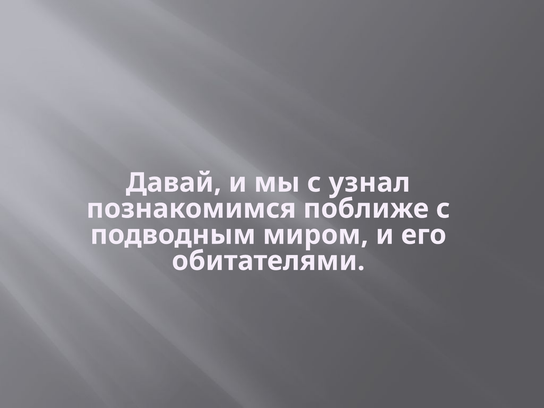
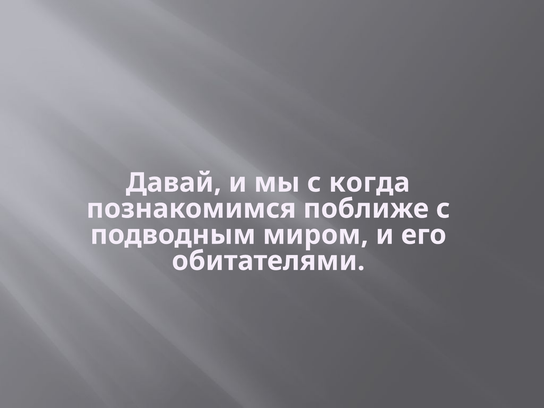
узнал: узнал -> когда
